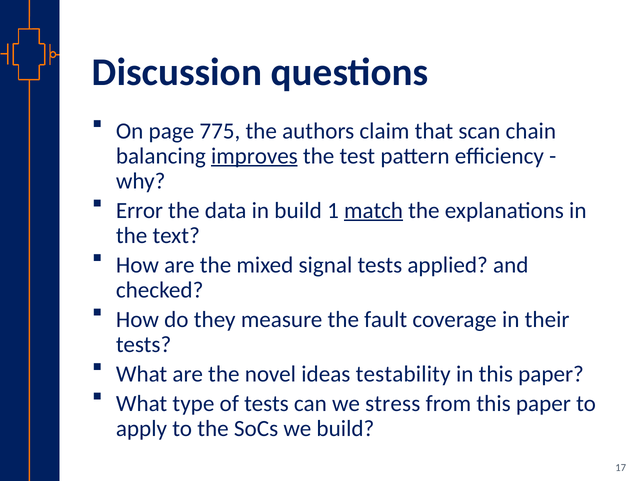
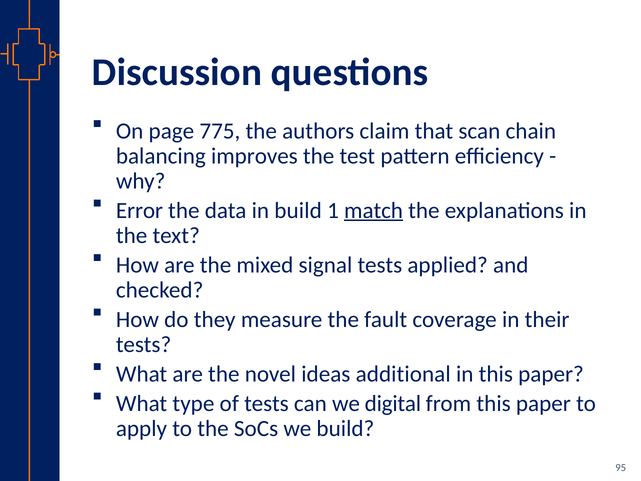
improves underline: present -> none
testability: testability -> additional
stress: stress -> digital
17: 17 -> 95
